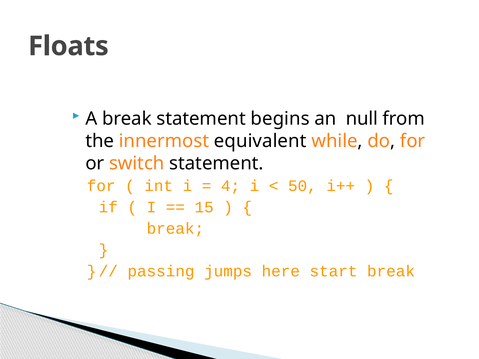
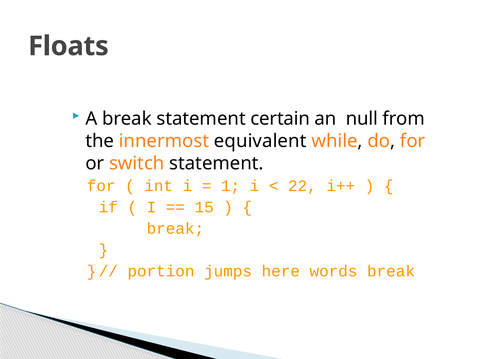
begins: begins -> certain
4: 4 -> 1
50: 50 -> 22
passing: passing -> portion
start: start -> words
